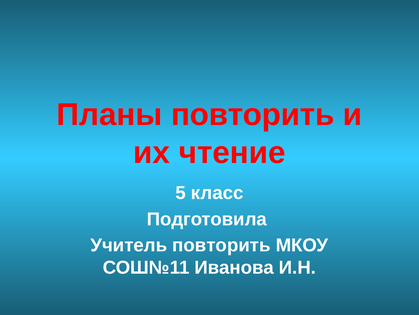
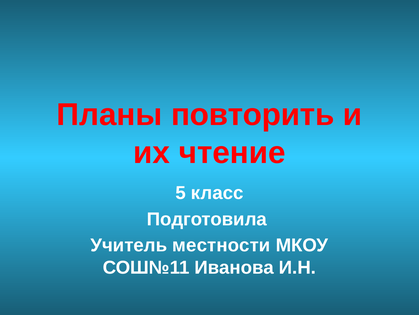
Учитель повторить: повторить -> местности
